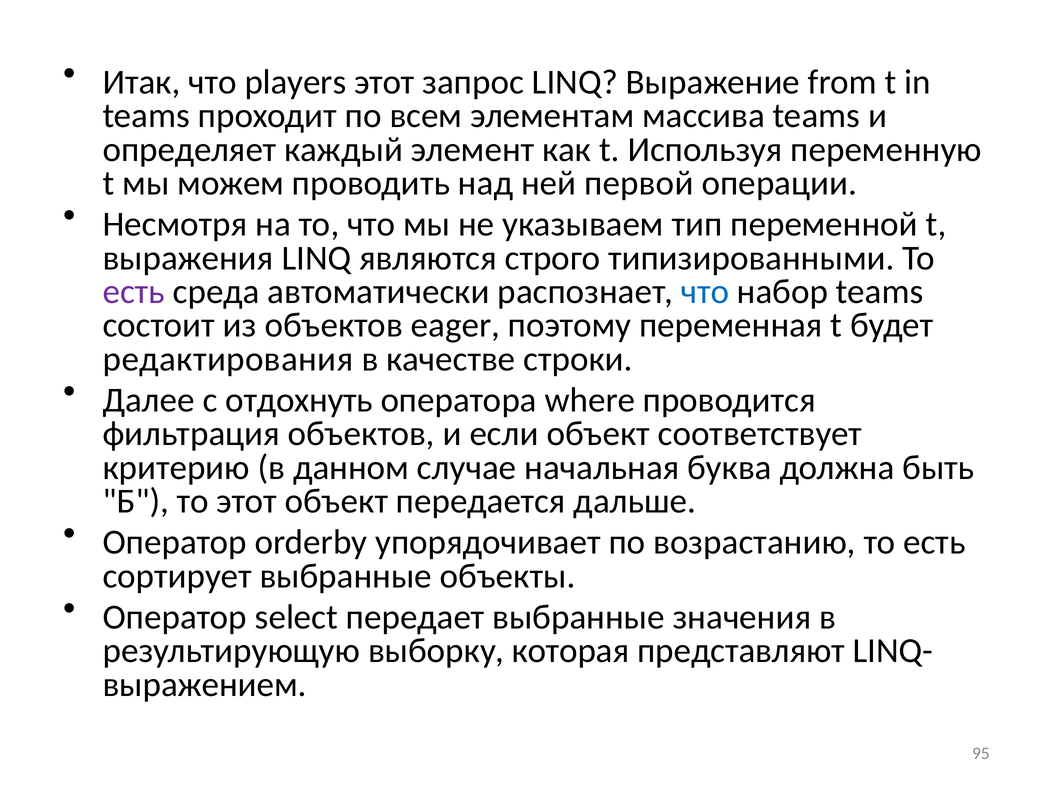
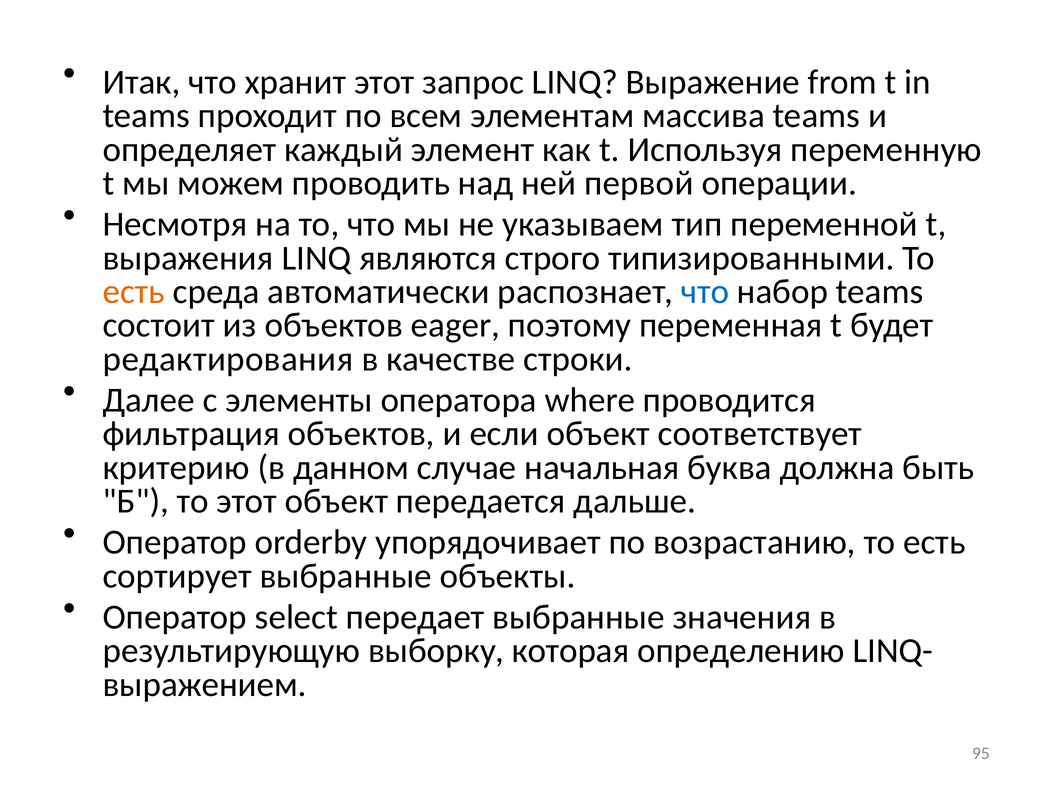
players: players -> хранит
есть at (134, 292) colour: purple -> orange
отдохнуть: отдохнуть -> элементы
представляют: представляют -> определению
